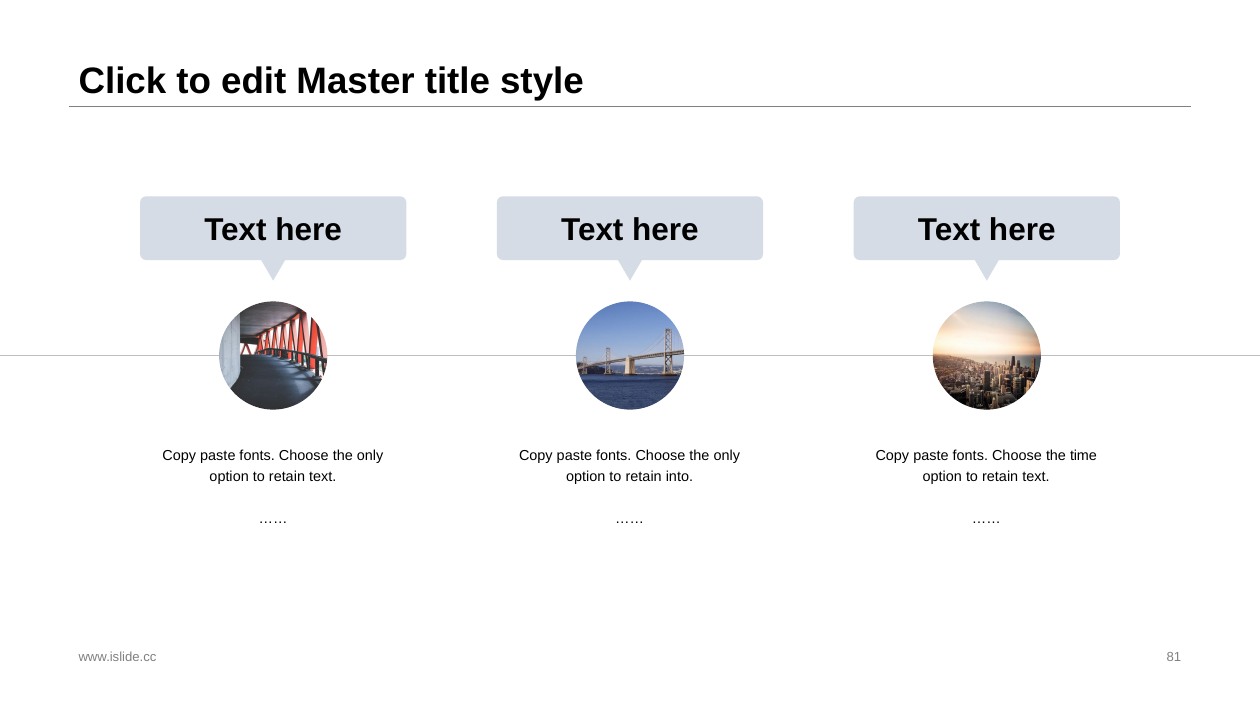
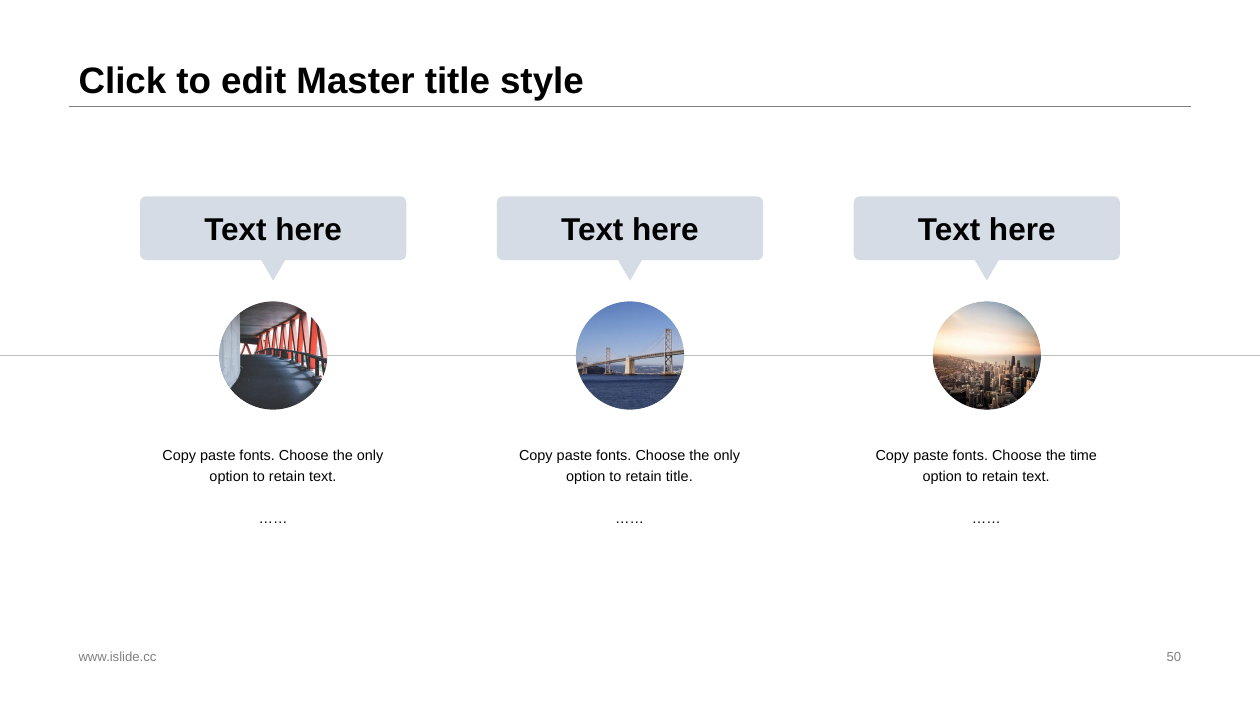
retain into: into -> title
81: 81 -> 50
